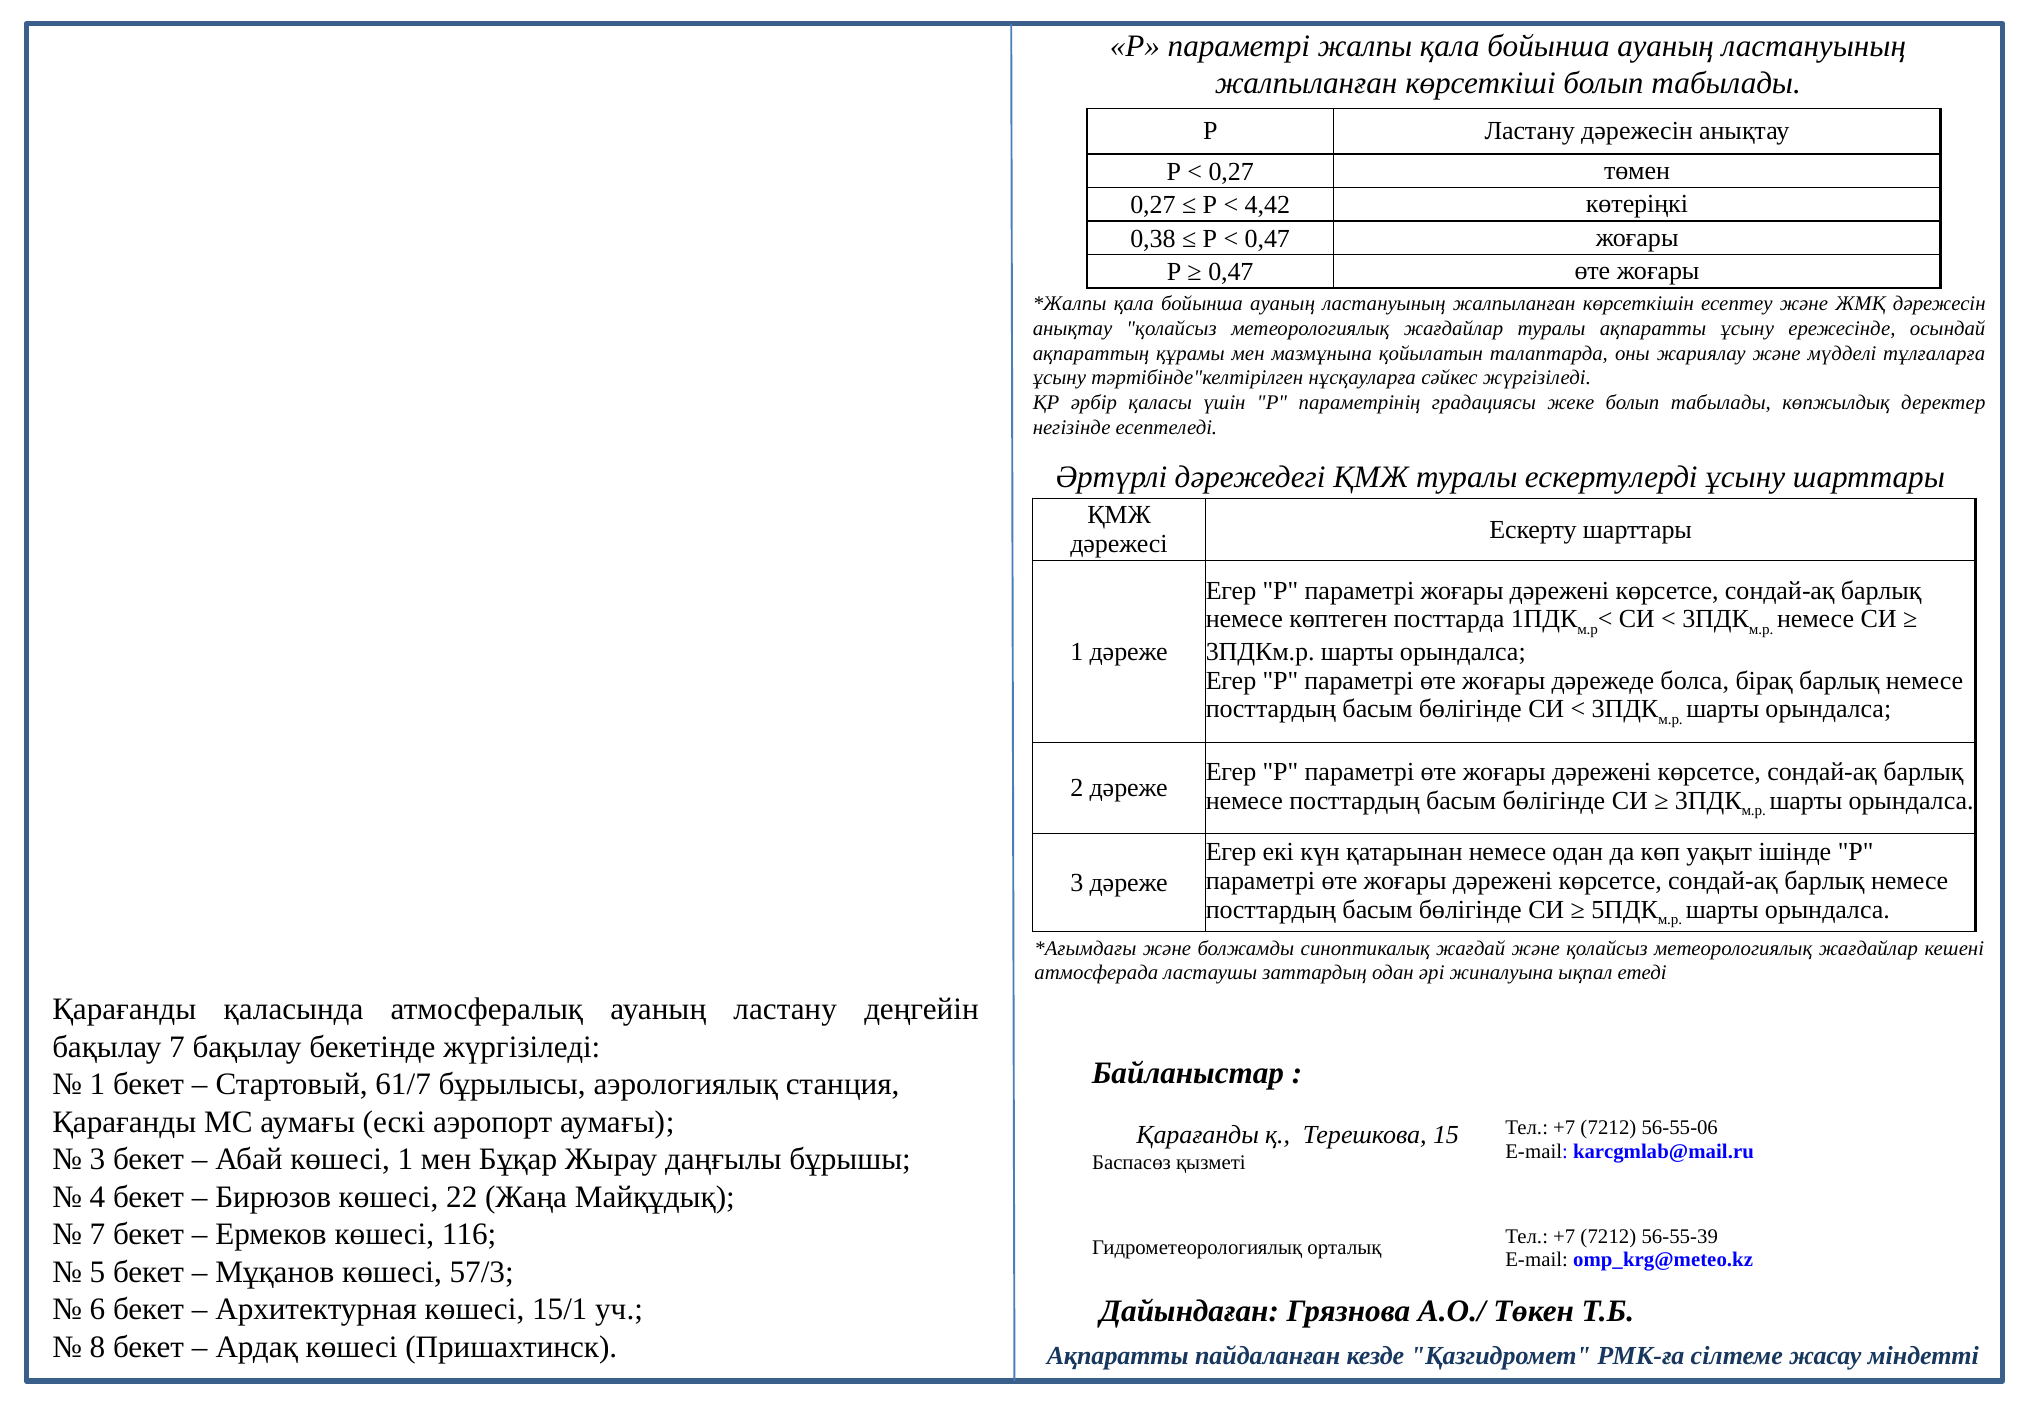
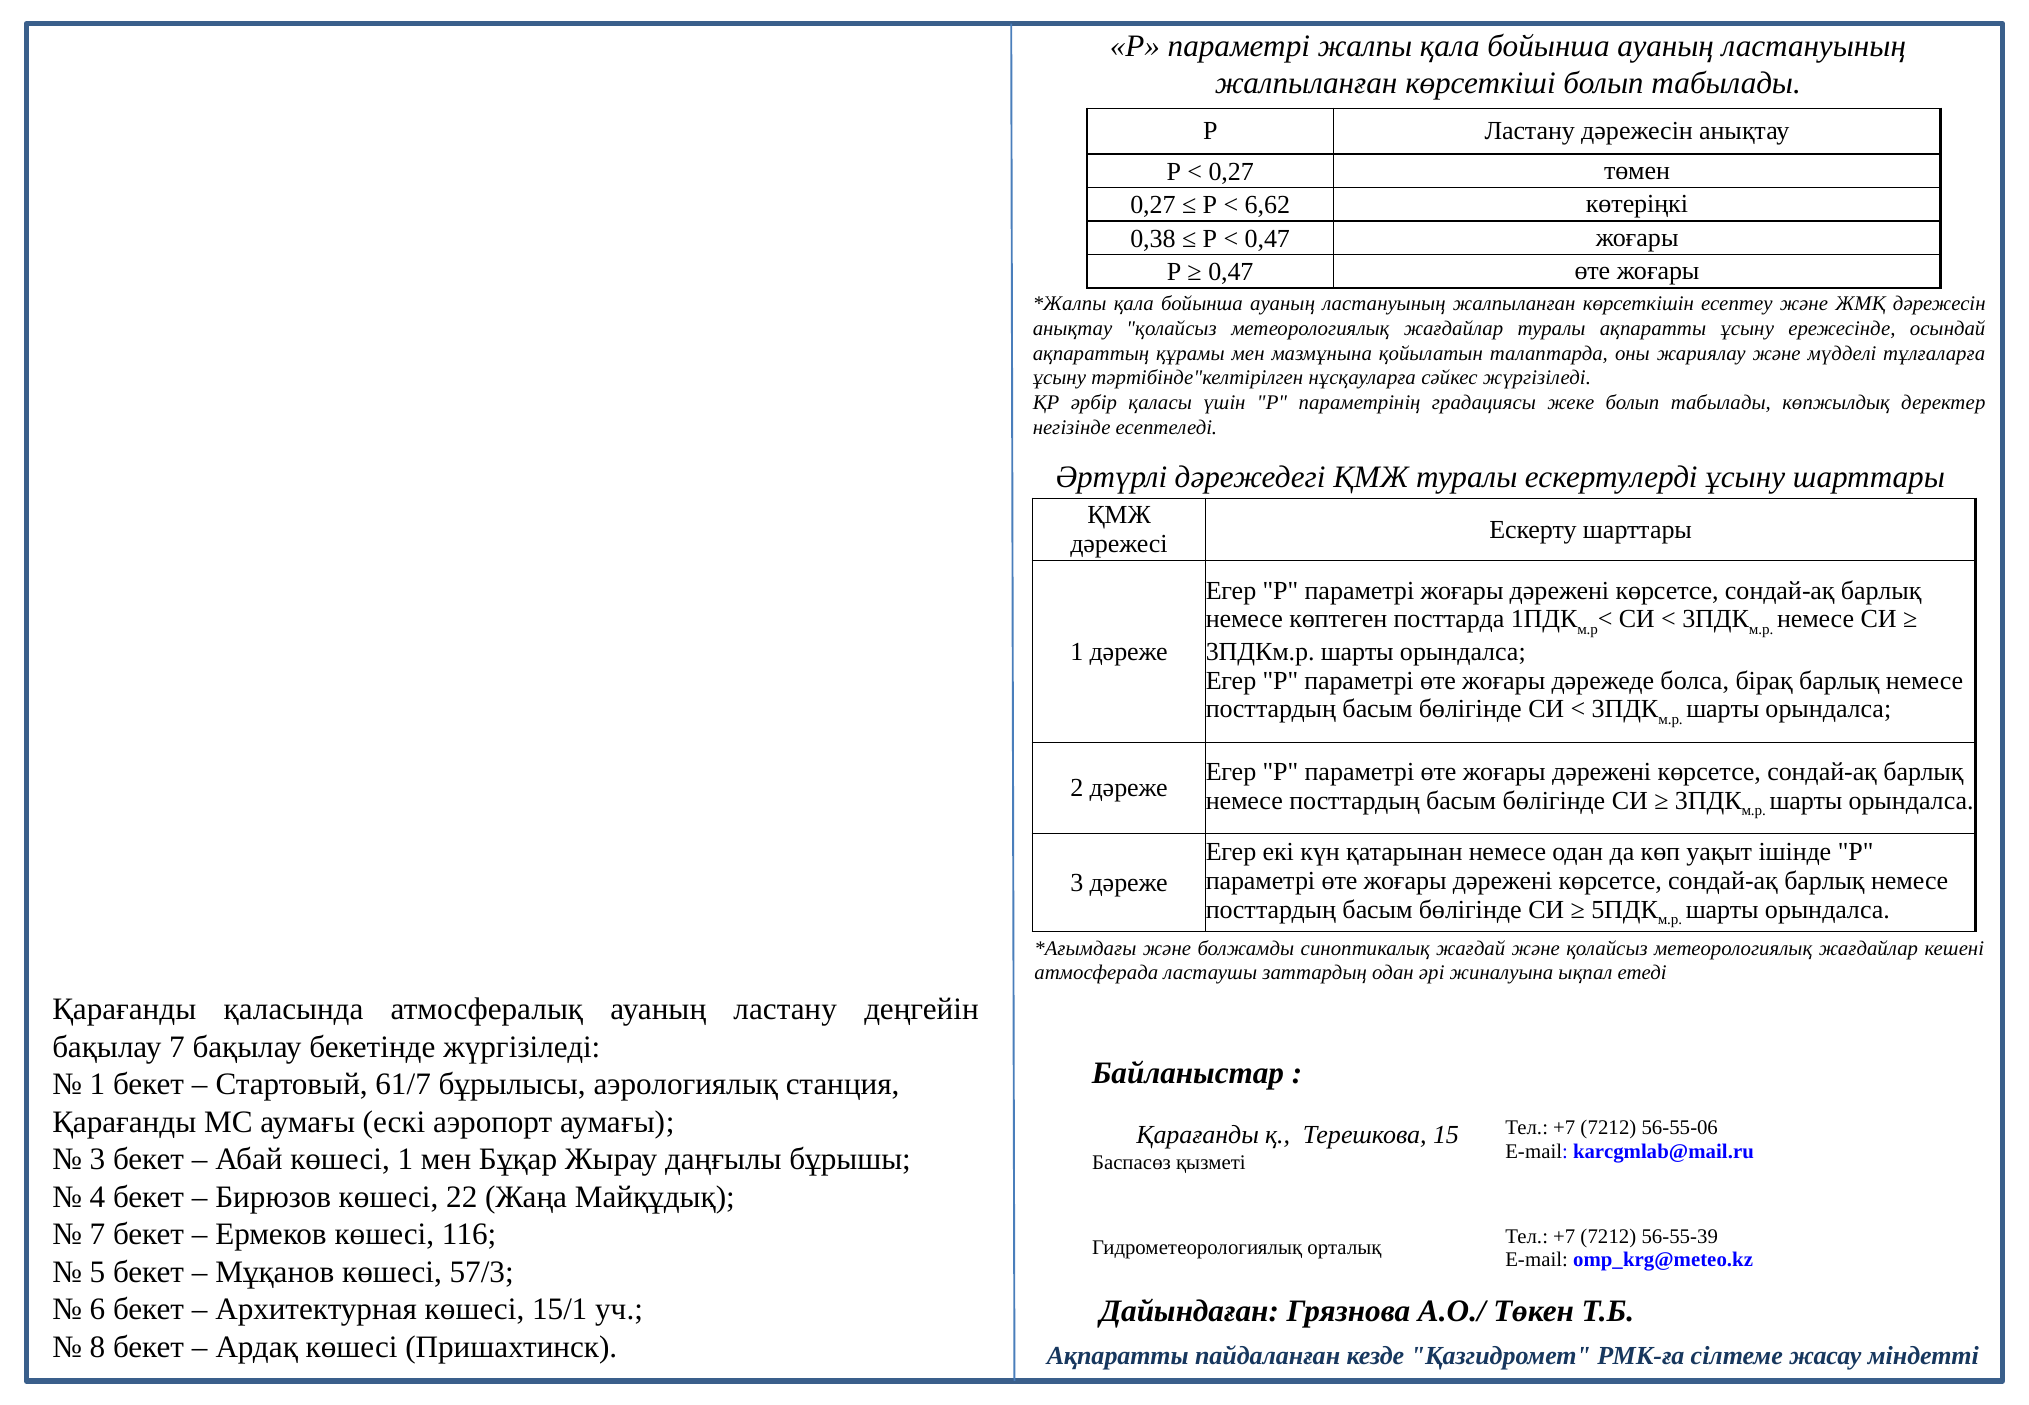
4,42: 4,42 -> 6,62
